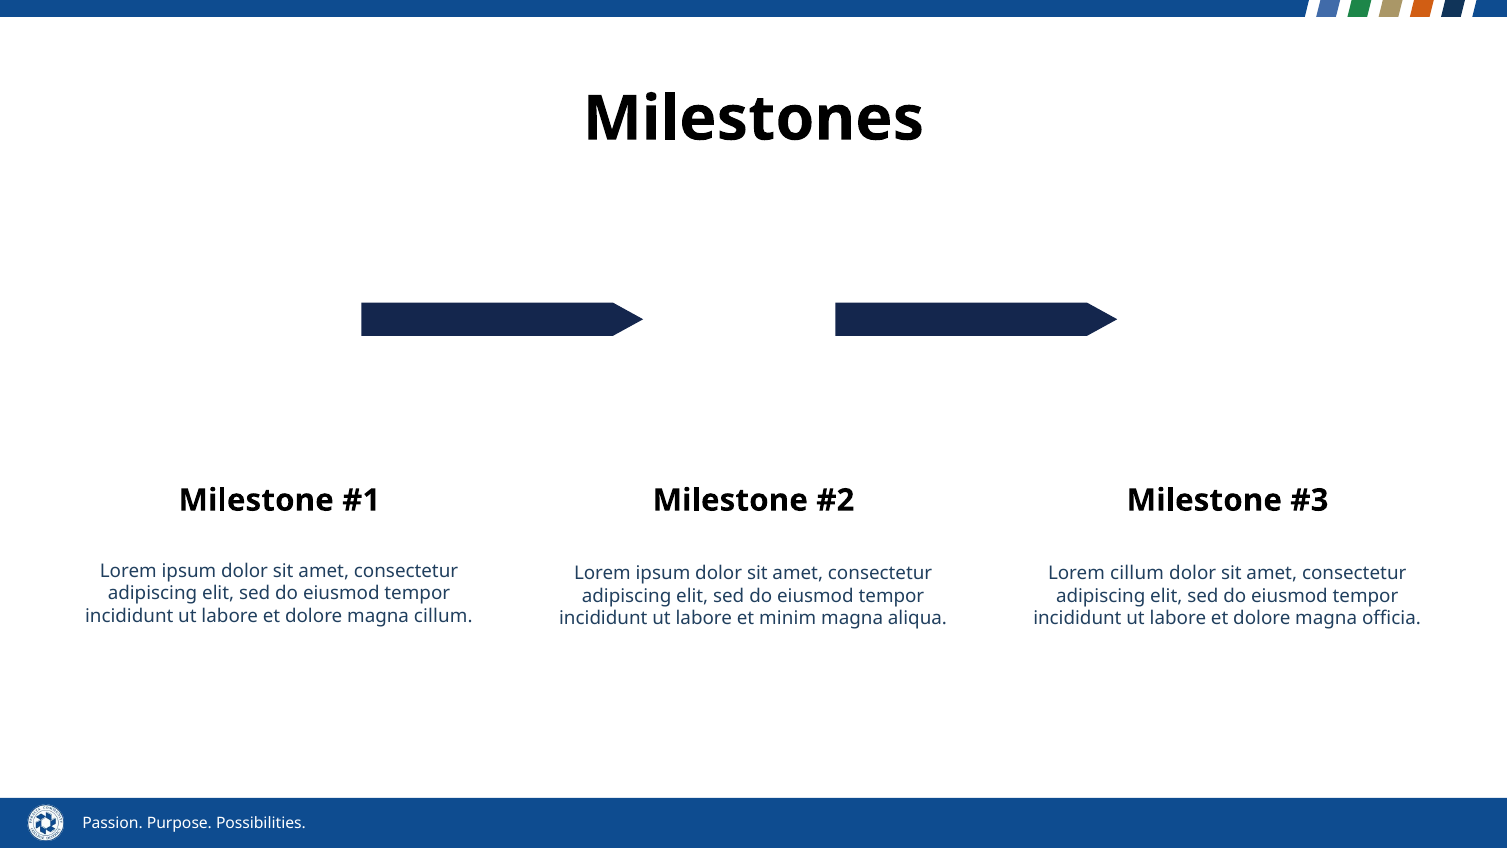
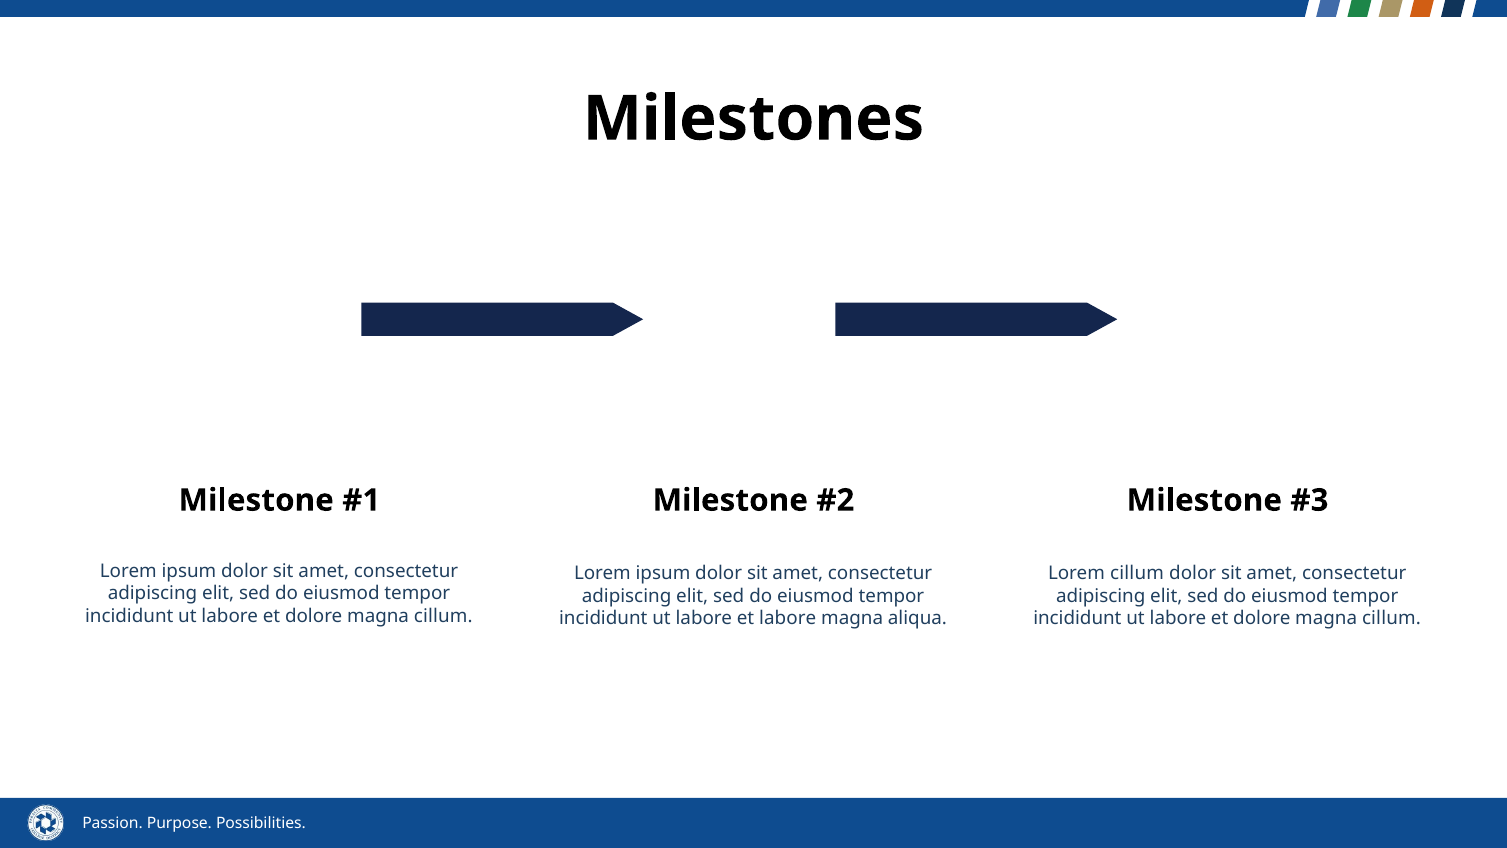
et minim: minim -> labore
officia at (1392, 618): officia -> cillum
